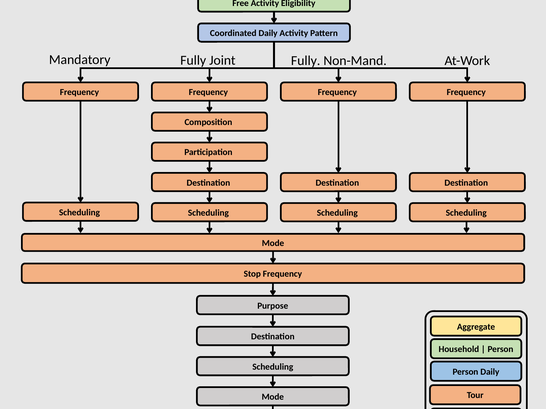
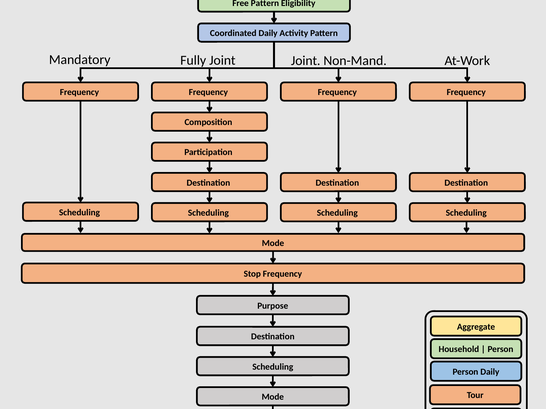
Free Activity: Activity -> Pattern
Joint Fully: Fully -> Joint
